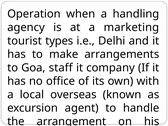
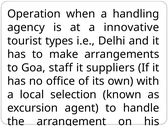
marketing: marketing -> innovative
company: company -> suppliers
overseas: overseas -> selection
